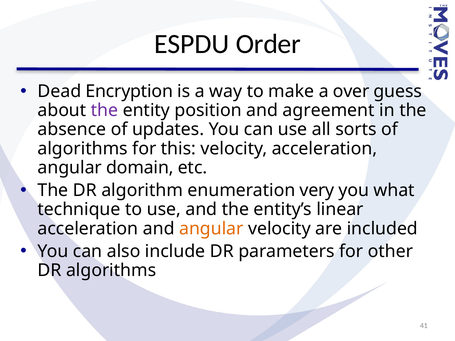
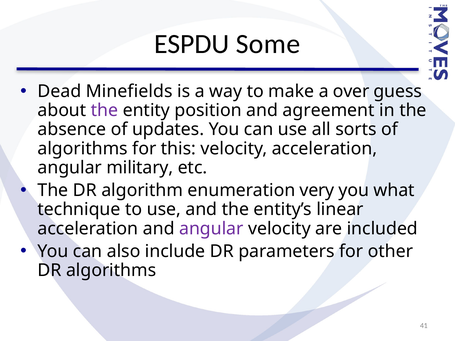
Order: Order -> Some
Encryption: Encryption -> Minefields
domain: domain -> military
angular at (211, 229) colour: orange -> purple
